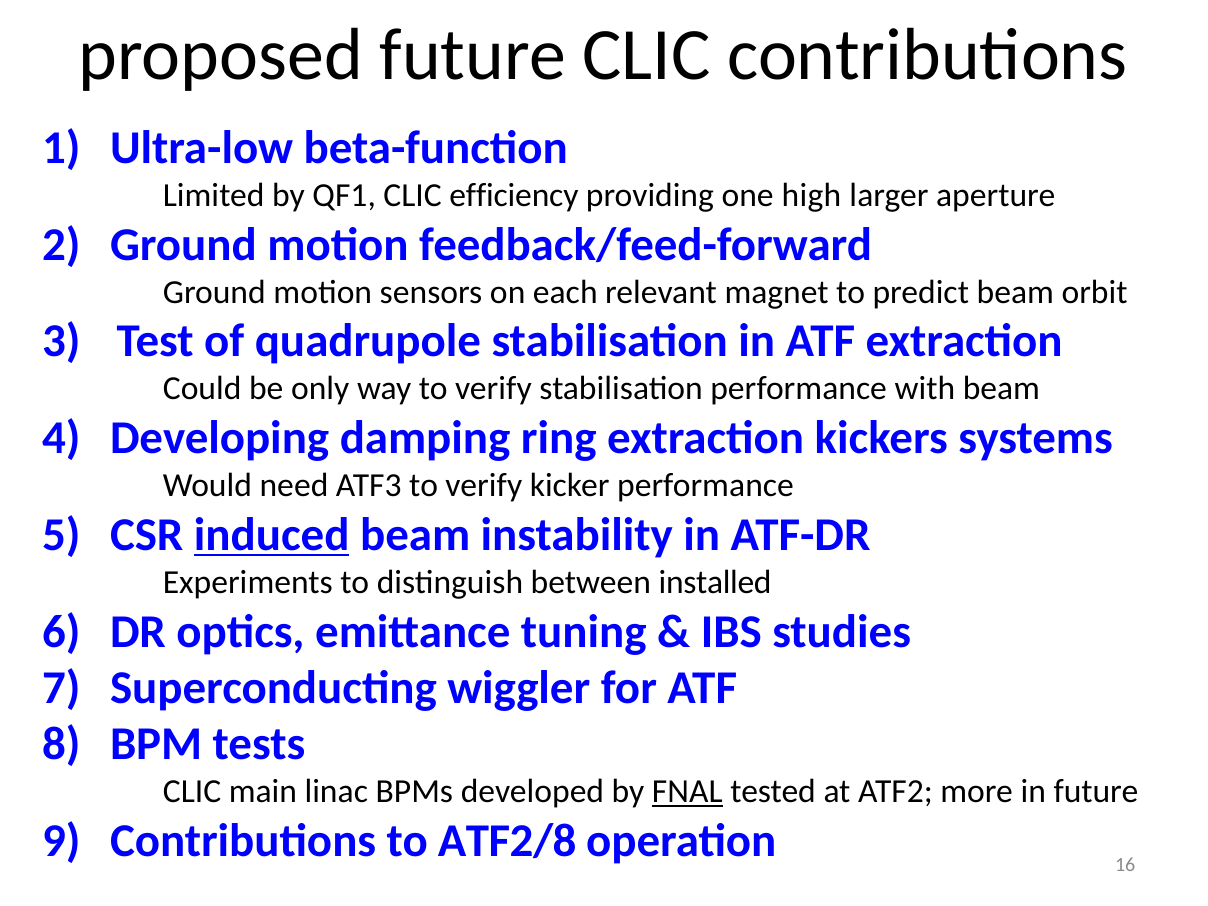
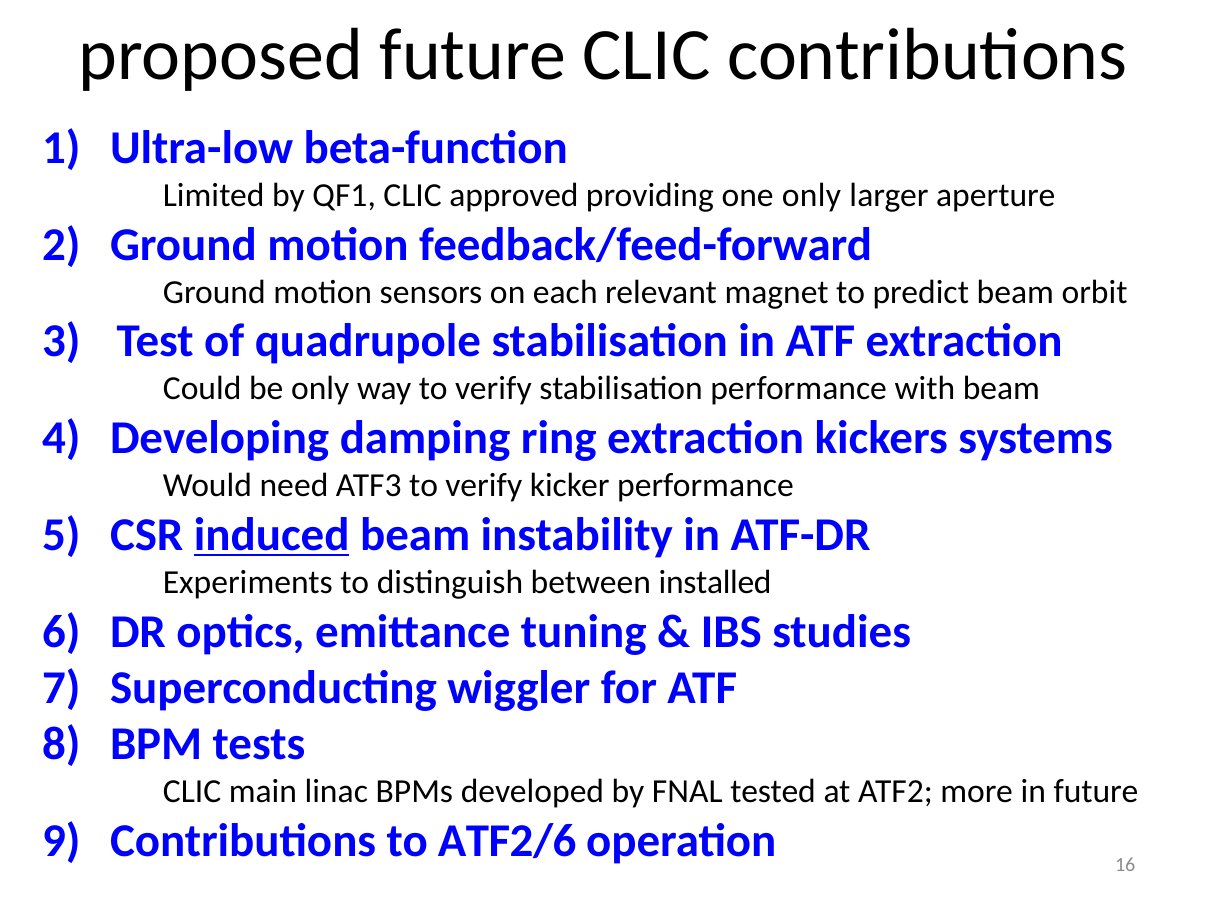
efficiency: efficiency -> approved
one high: high -> only
FNAL underline: present -> none
ATF2/8: ATF2/8 -> ATF2/6
